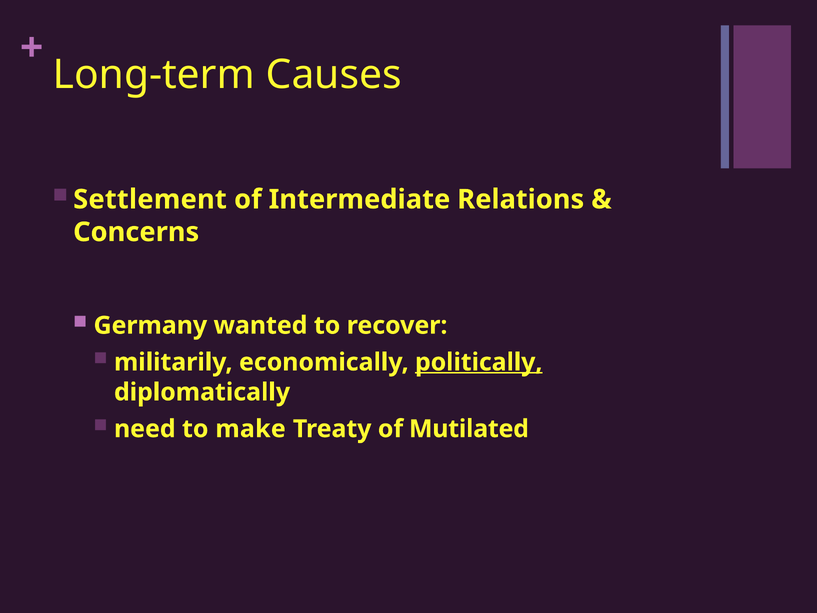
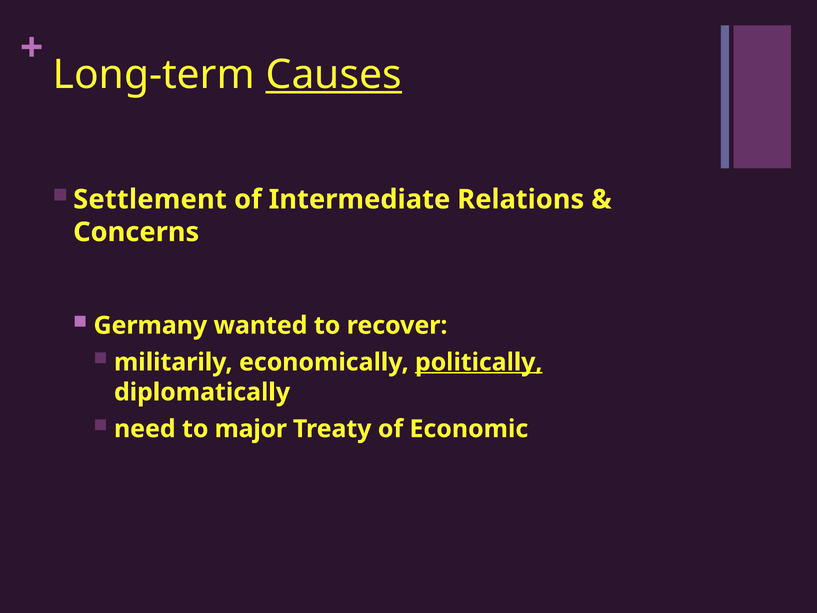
Causes underline: none -> present
make: make -> major
Mutilated: Mutilated -> Economic
